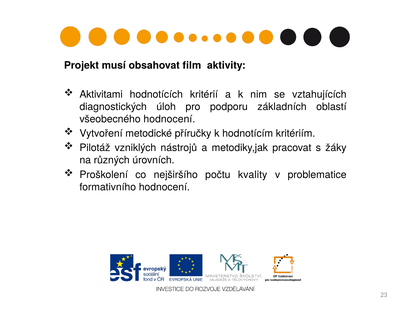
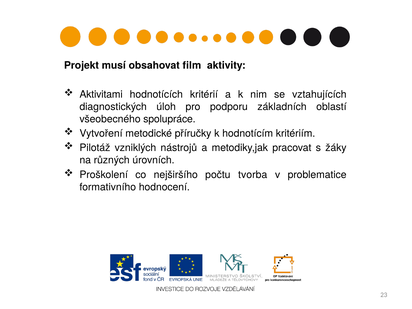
všeobecného hodnocení: hodnocení -> spolupráce
kvality: kvality -> tvorba
